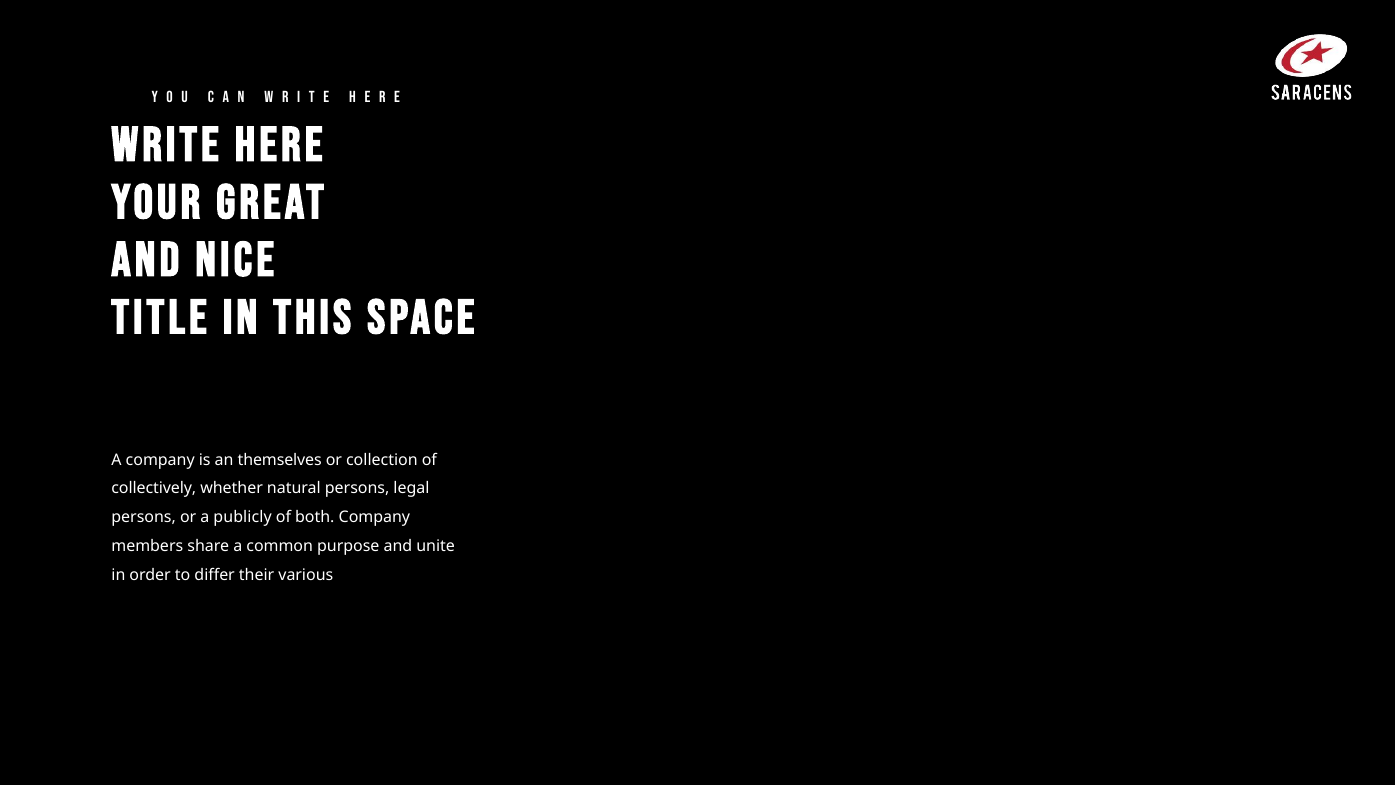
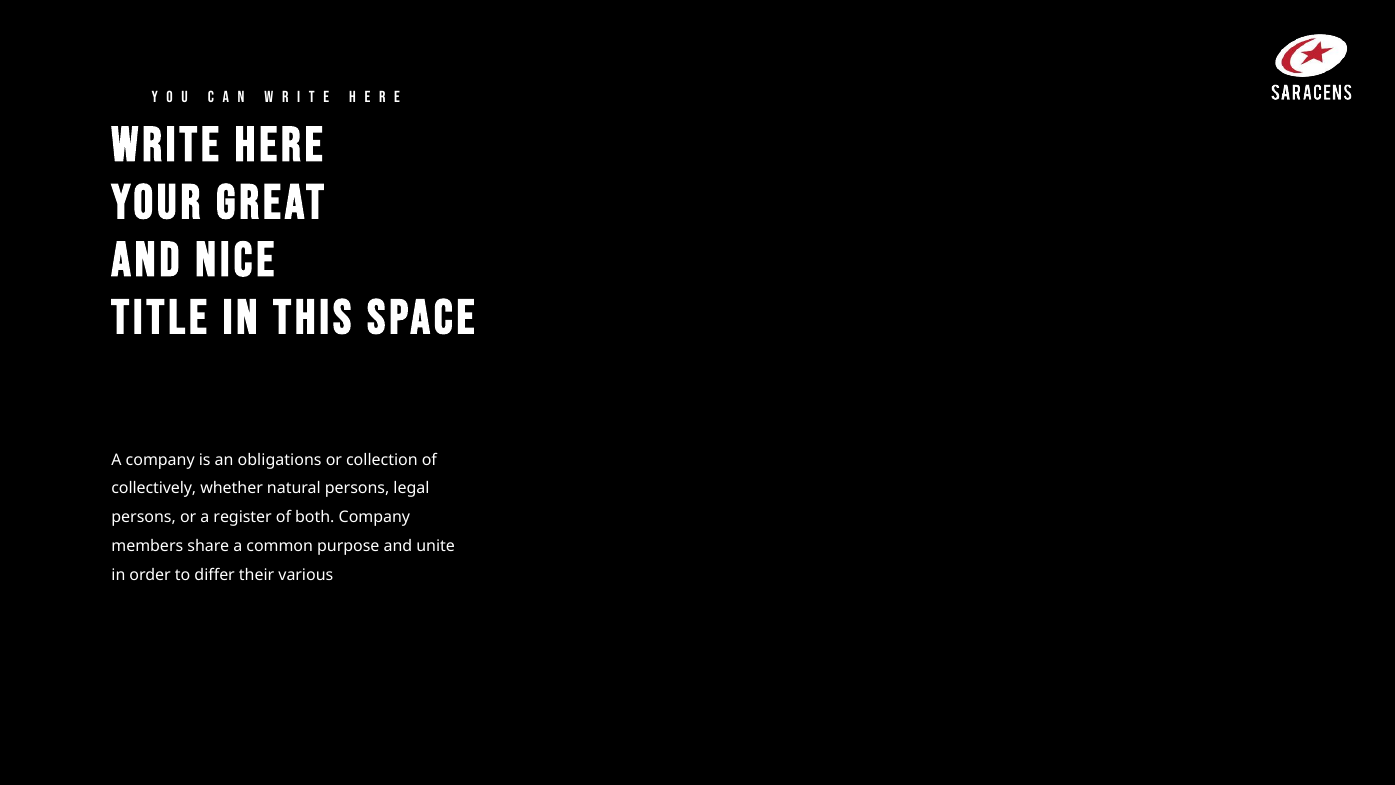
themselves: themselves -> obligations
publicly: publicly -> register
